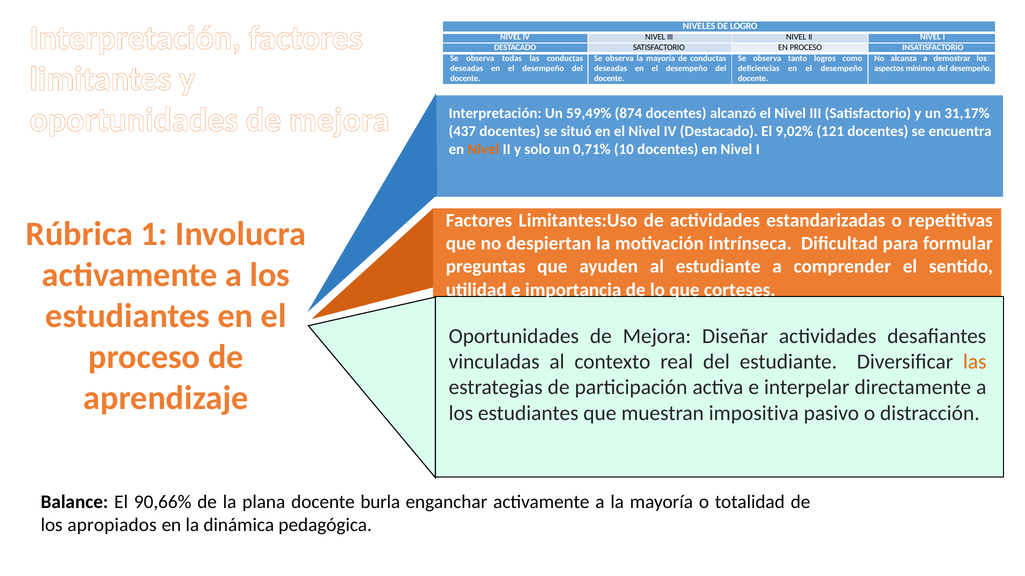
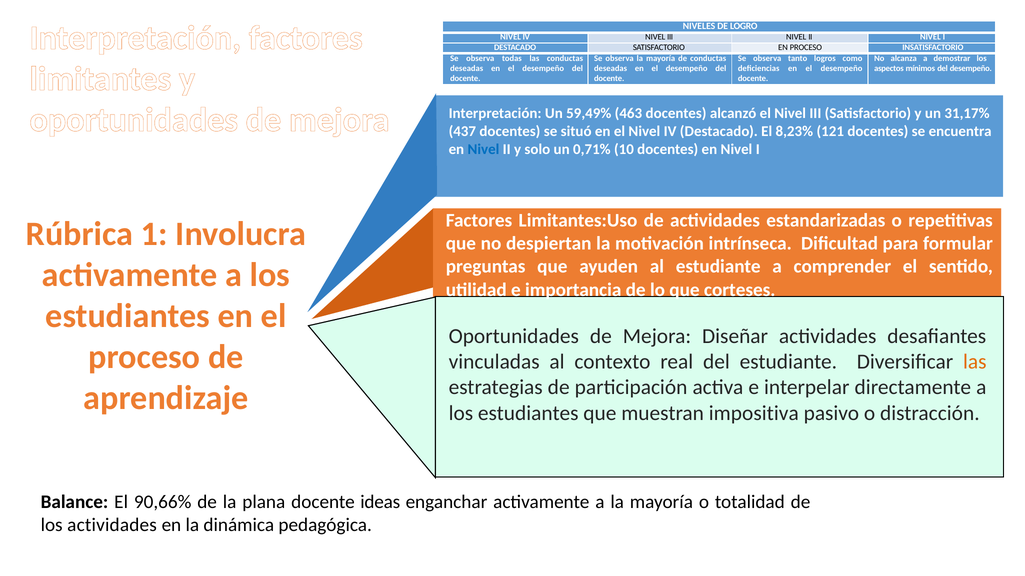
874: 874 -> 463
9,02%: 9,02% -> 8,23%
Nivel at (483, 150) colour: orange -> blue
burla: burla -> ideas
los apropiados: apropiados -> actividades
